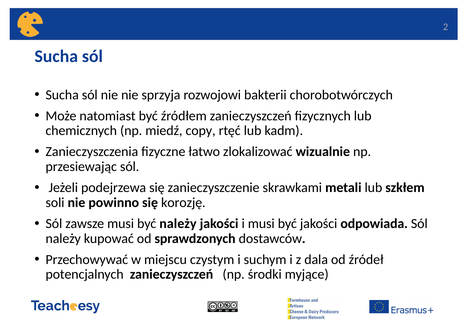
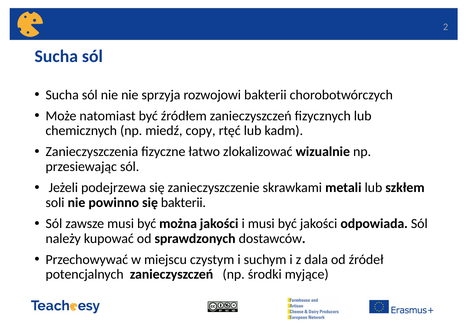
się korozję: korozję -> bakterii
być należy: należy -> można
